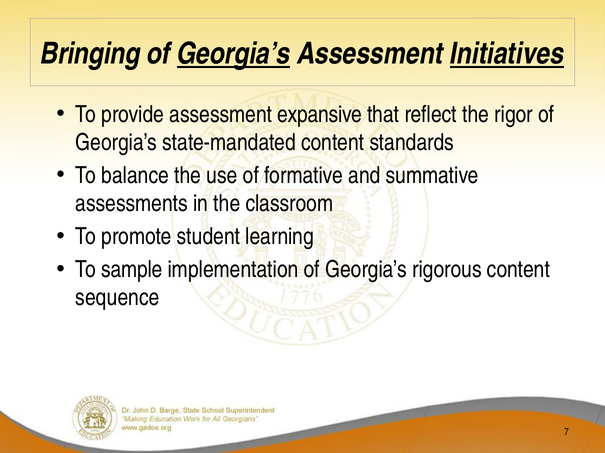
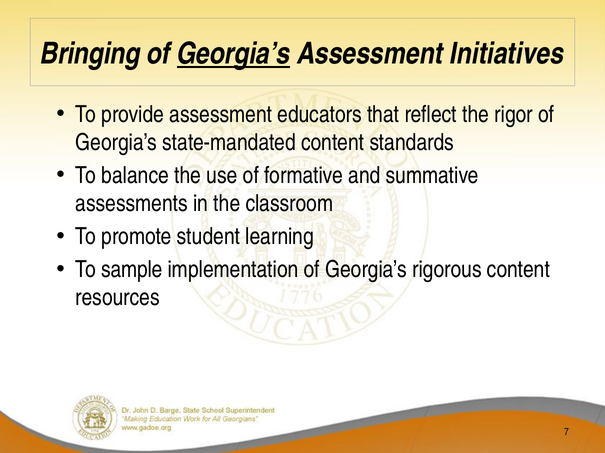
Initiatives underline: present -> none
expansive: expansive -> educators
sequence: sequence -> resources
